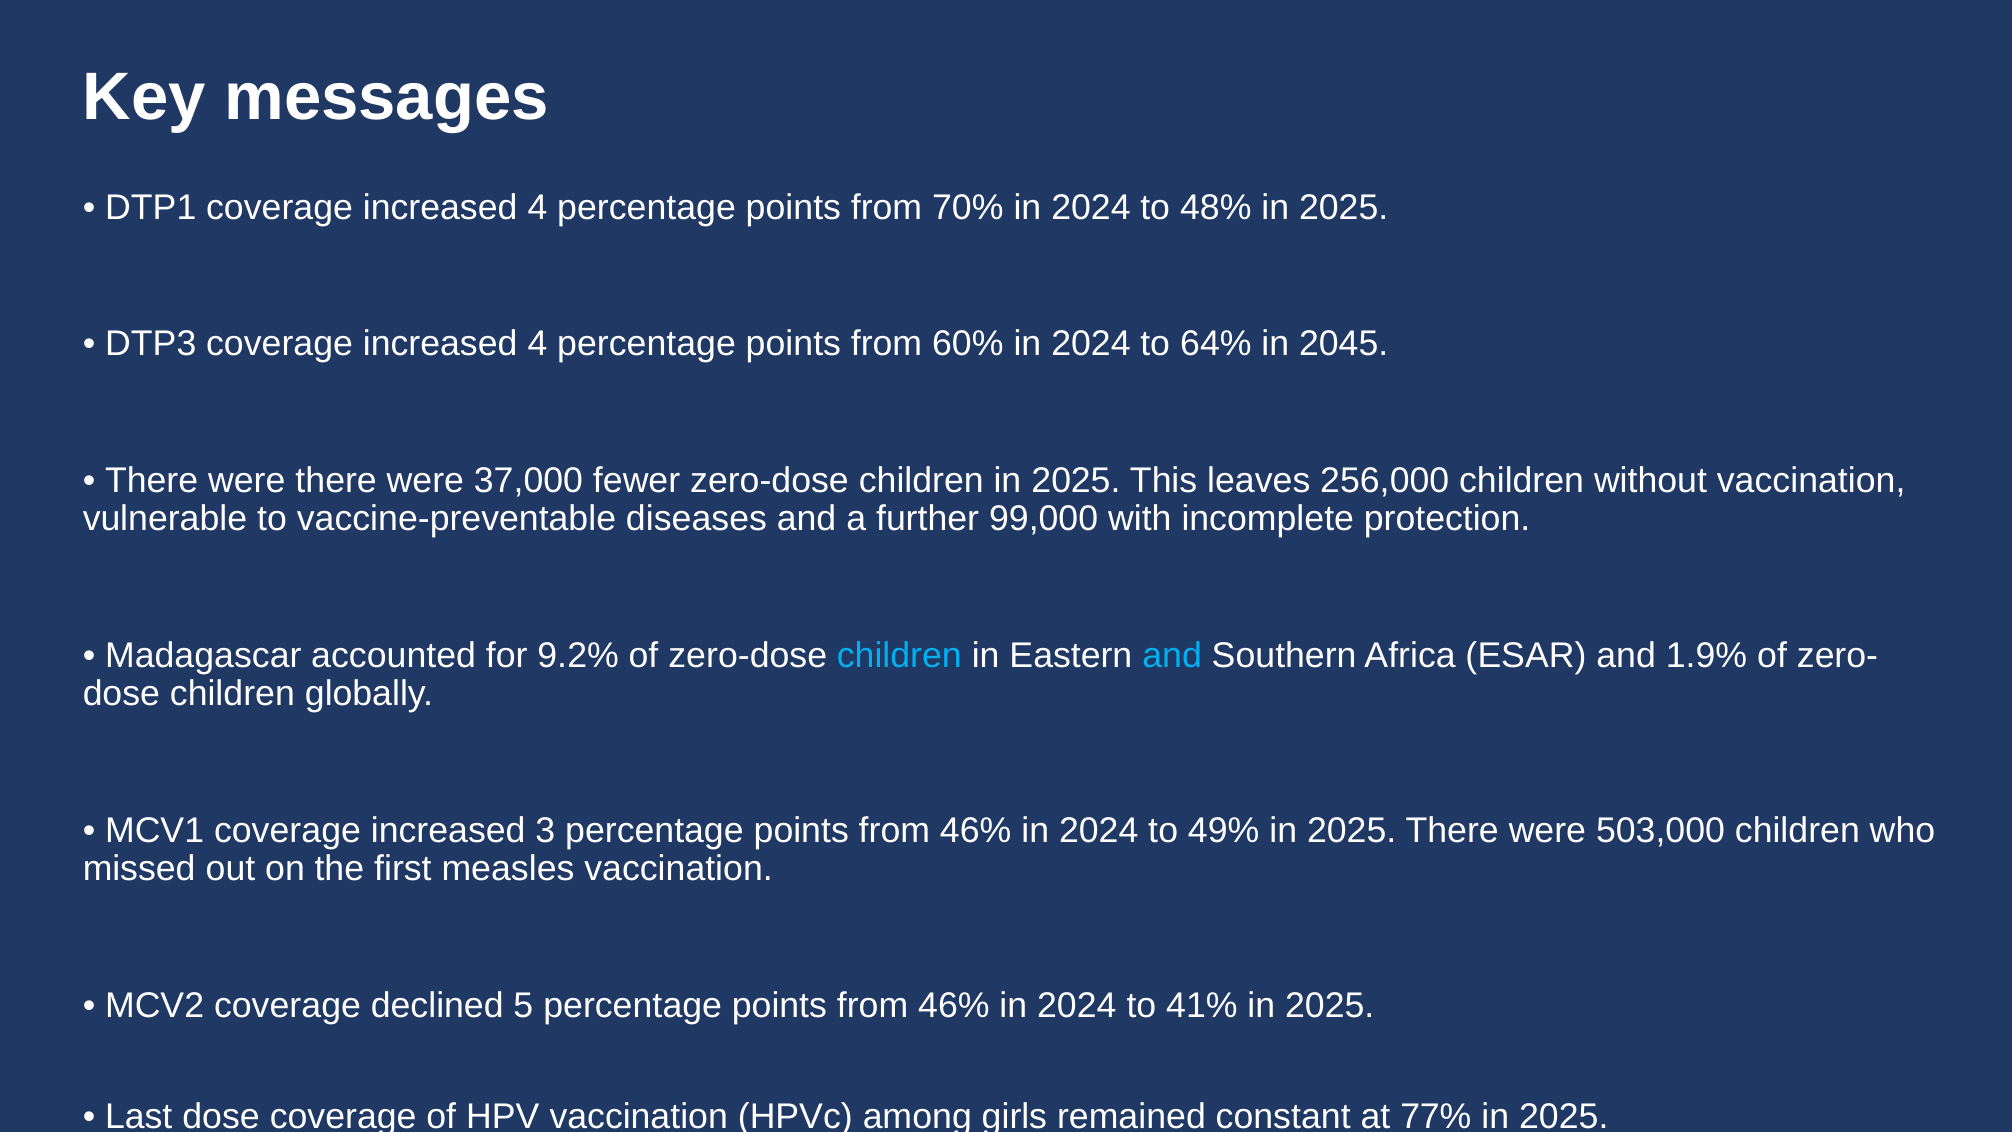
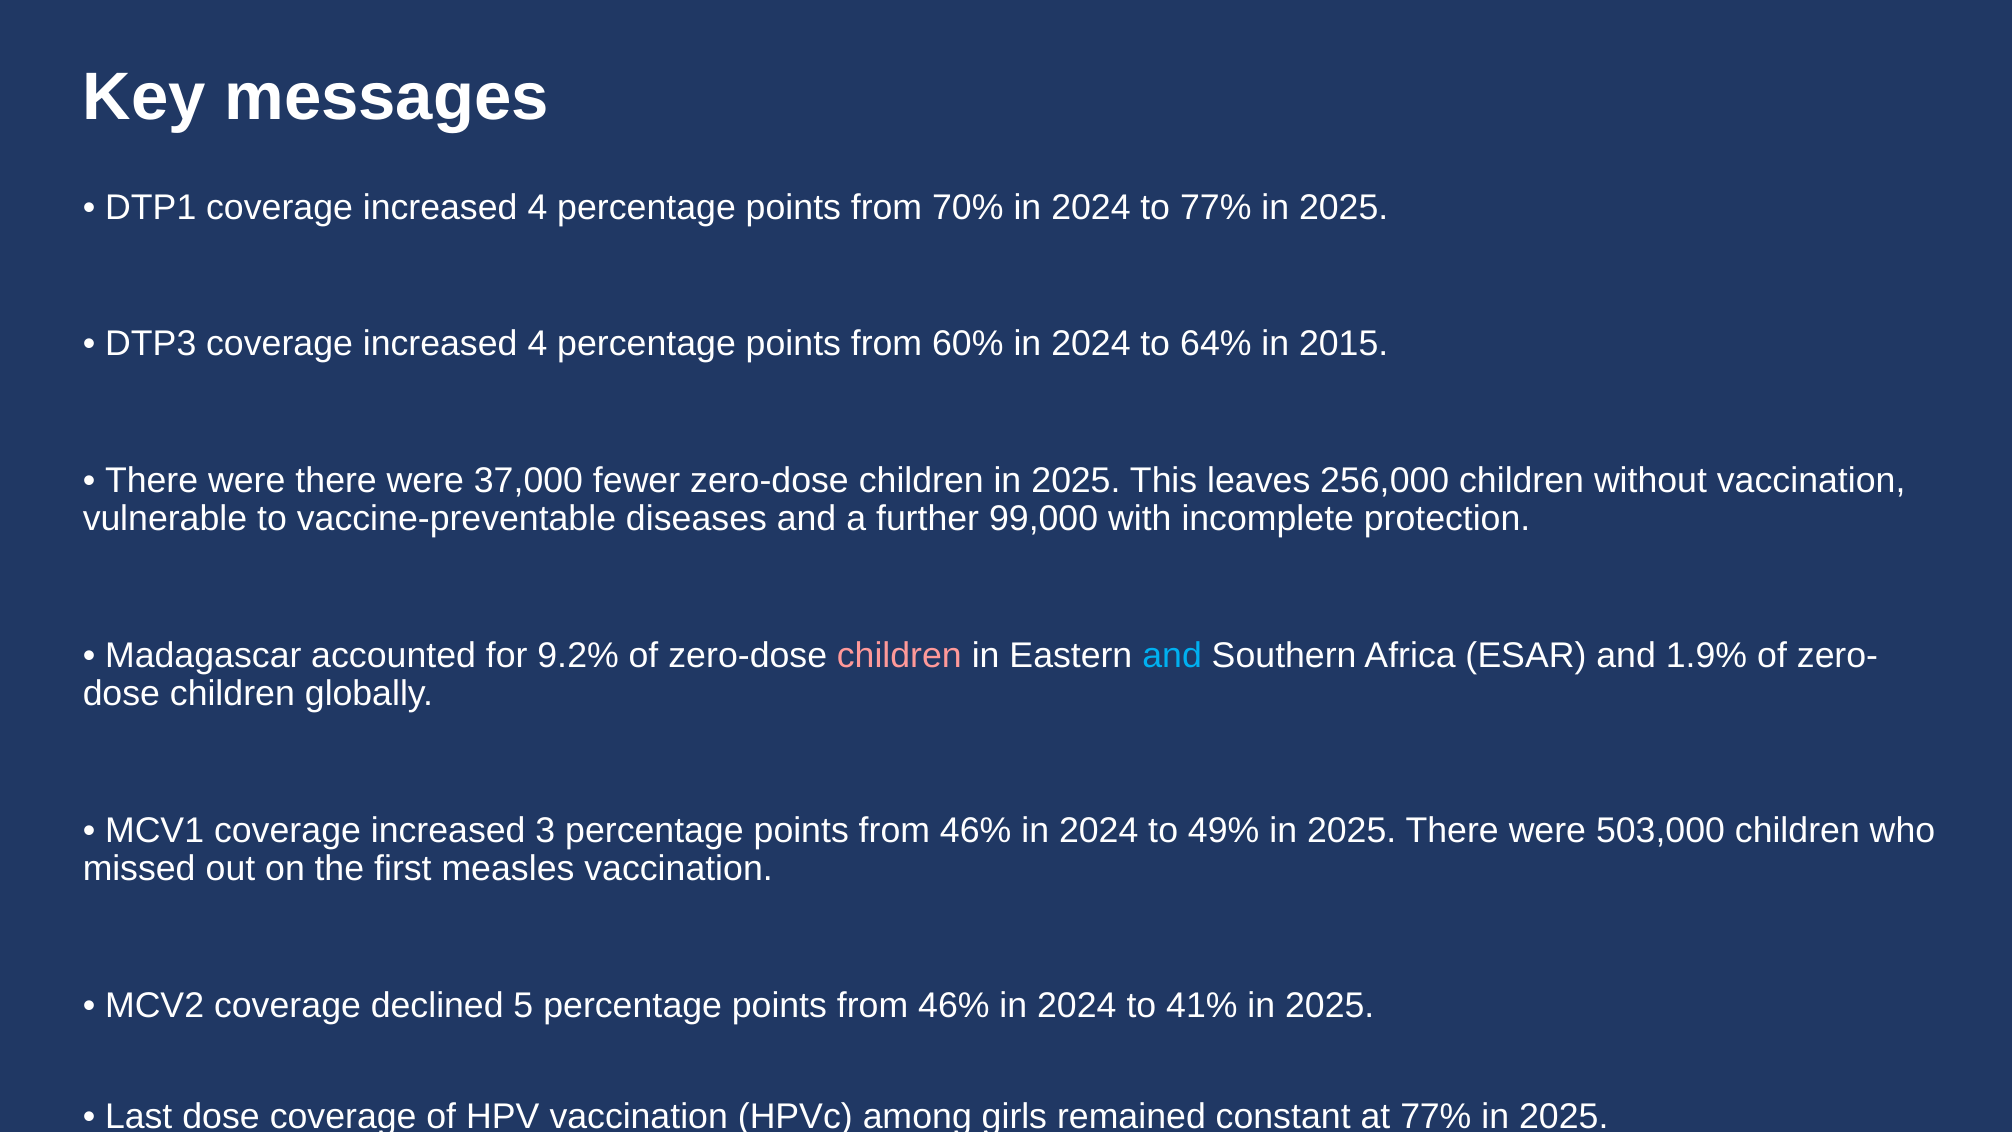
to 48%: 48% -> 77%
2045: 2045 -> 2015
children at (899, 655) colour: light blue -> pink
